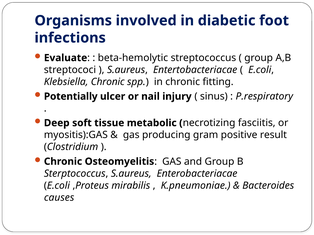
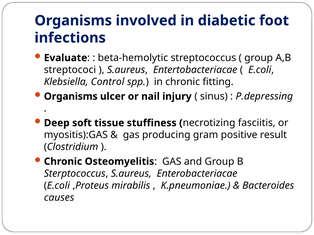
Klebsiella Chronic: Chronic -> Control
Potentially at (71, 97): Potentially -> Organisms
P.respiratory: P.respiratory -> P.depressing
metabolic: metabolic -> stuffiness
